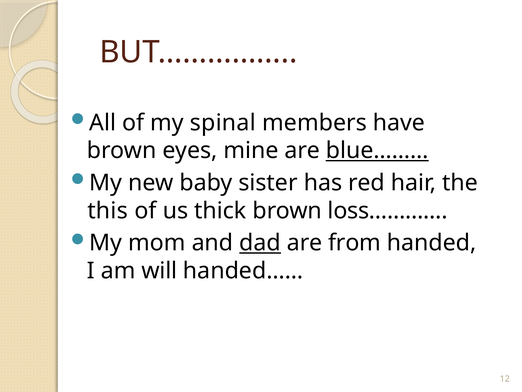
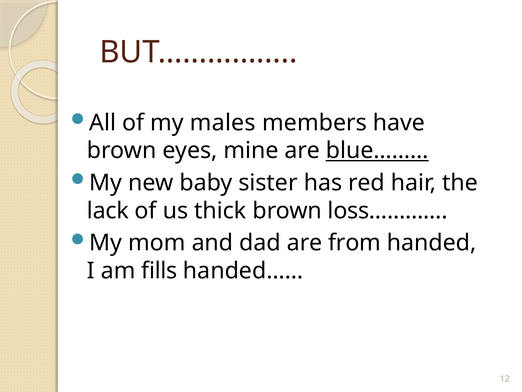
spinal: spinal -> males
this: this -> lack
dad underline: present -> none
will: will -> fills
